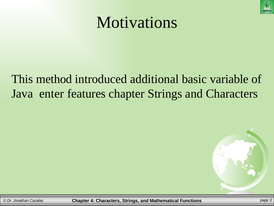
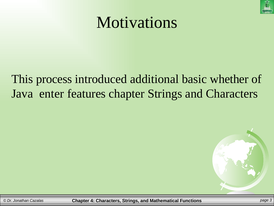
method: method -> process
variable: variable -> whether
